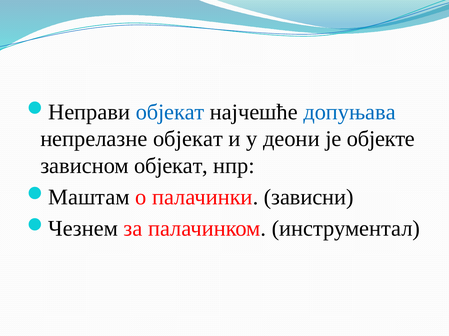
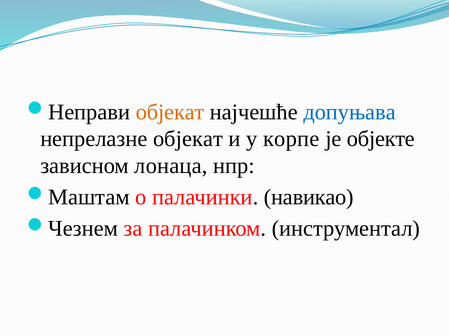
објекат at (170, 112) colour: blue -> orange
деони: деони -> корпе
зависном објекат: објекат -> лонаца
зависни: зависни -> навикао
